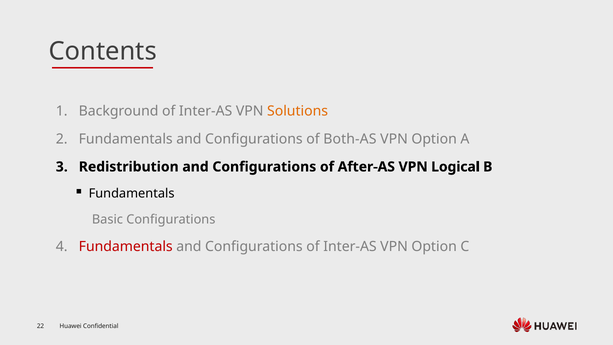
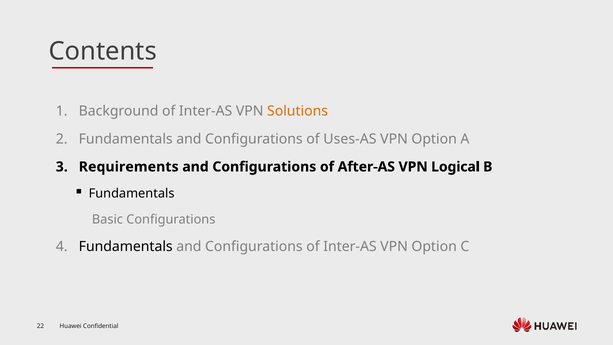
Both-AS: Both-AS -> Uses-AS
Redistribution: Redistribution -> Requirements
Fundamentals at (126, 247) colour: red -> black
